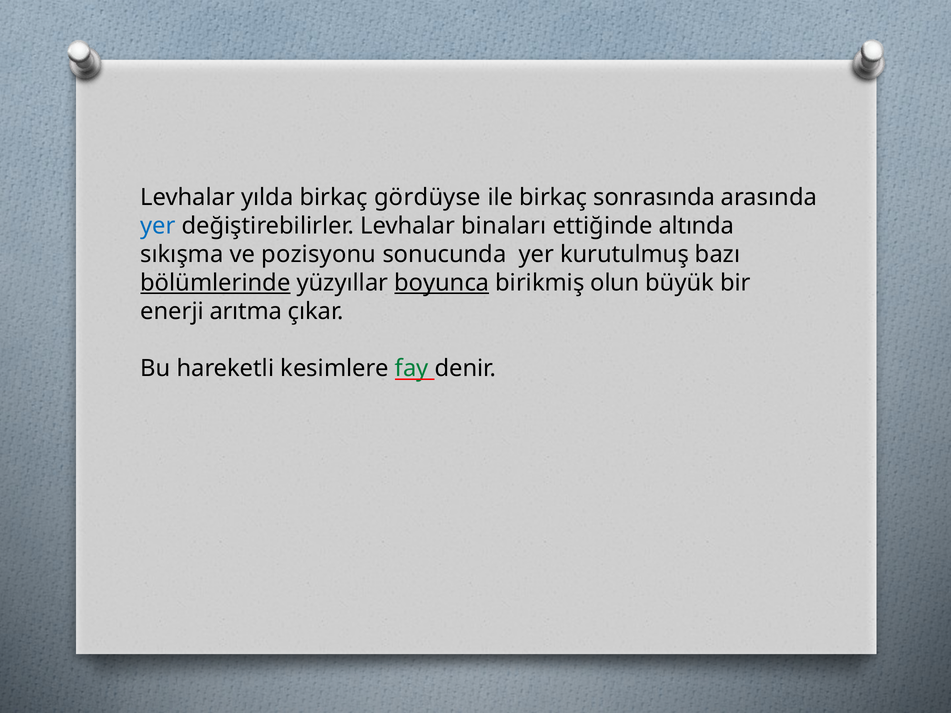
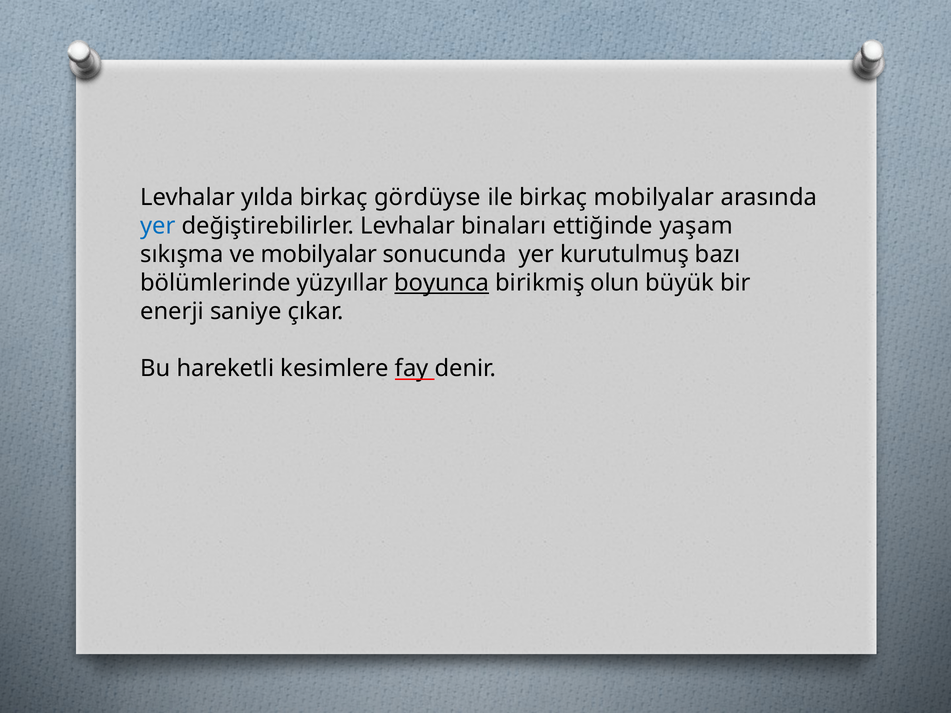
birkaç sonrasında: sonrasında -> mobilyalar
altında: altında -> yaşam
ve pozisyonu: pozisyonu -> mobilyalar
bölümlerinde underline: present -> none
arıtma: arıtma -> saniye
fay colour: green -> black
